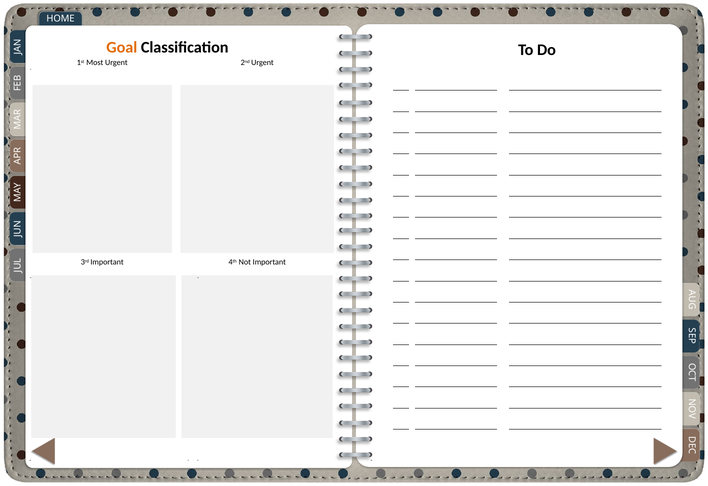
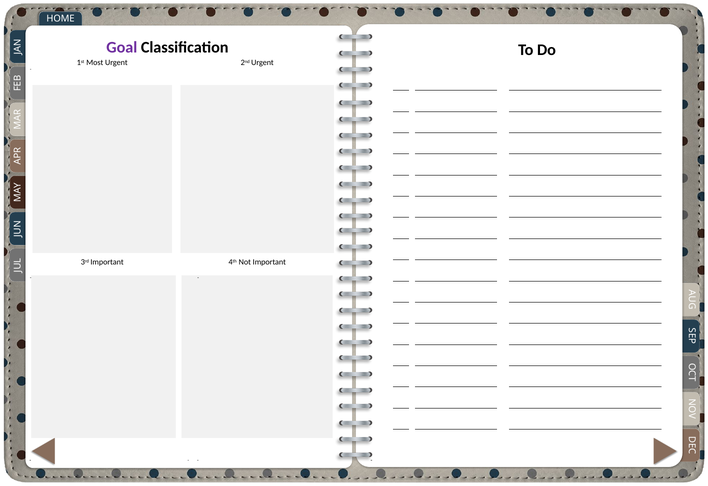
Goal colour: orange -> purple
